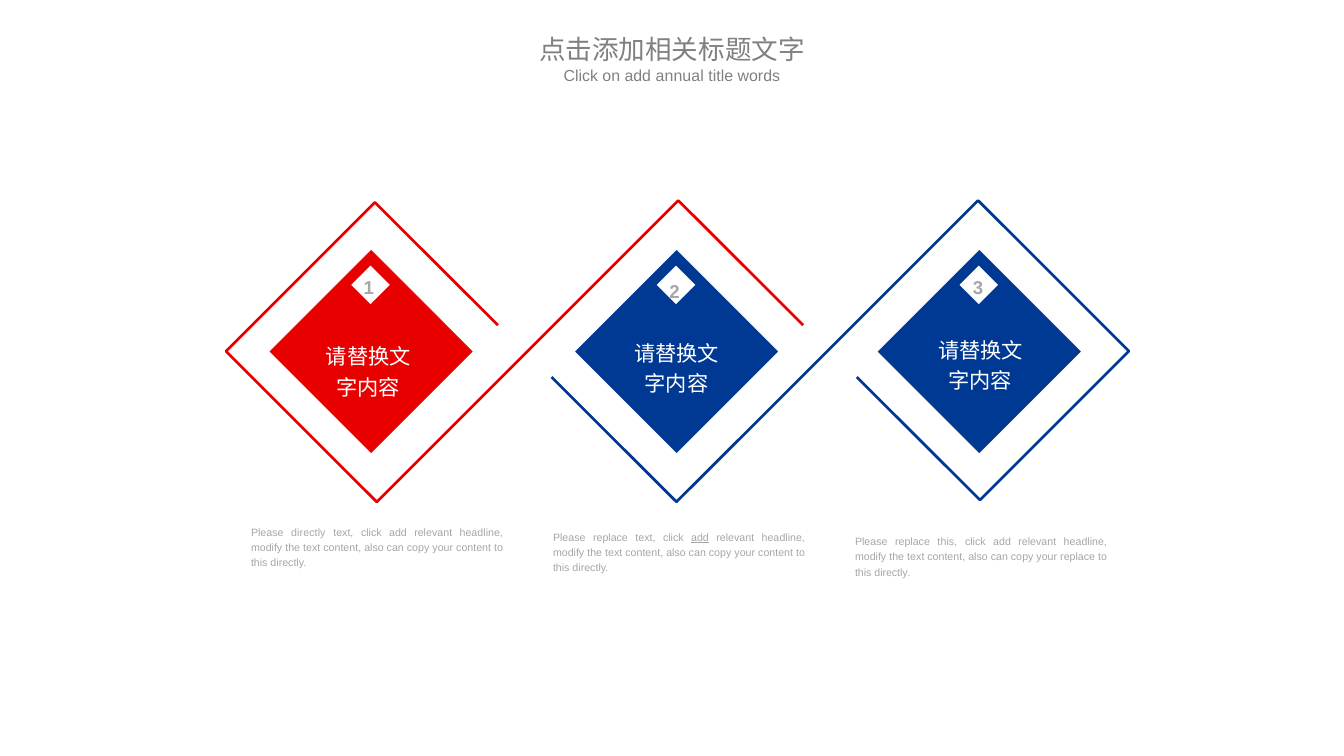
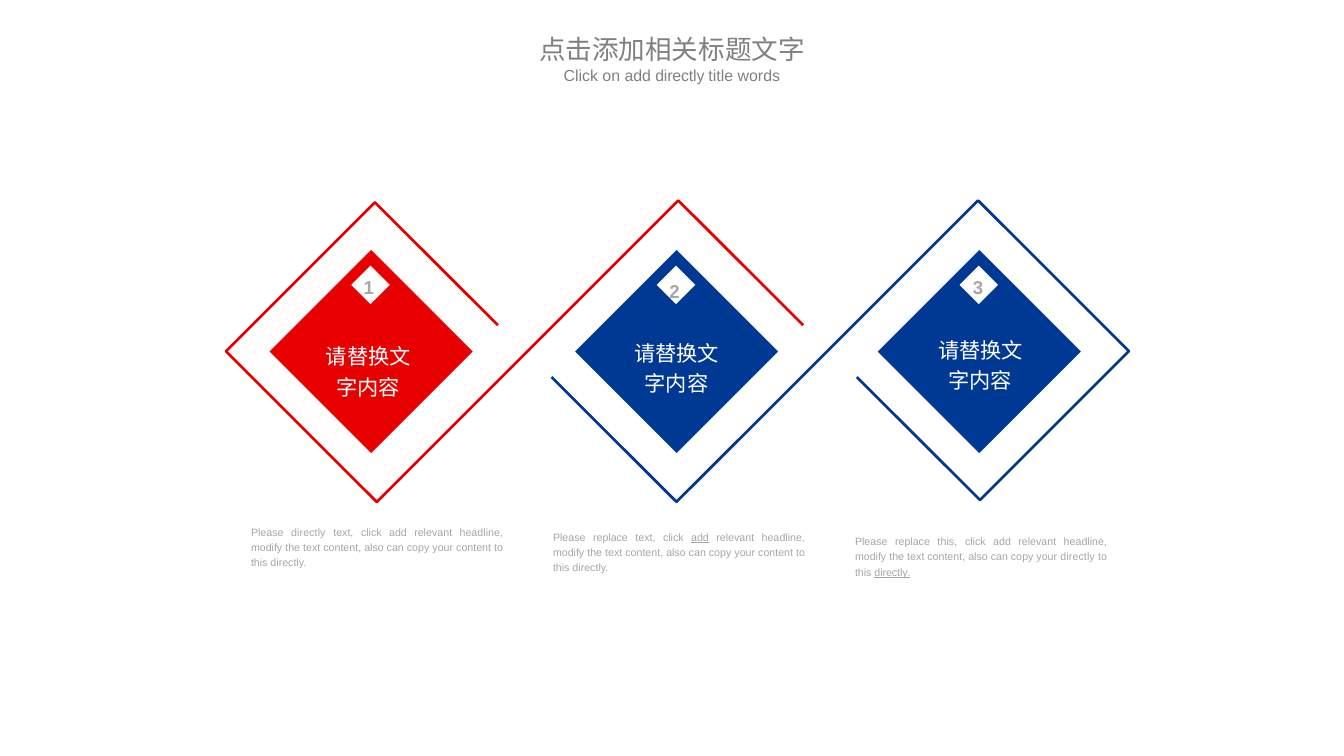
add annual: annual -> directly
your replace: replace -> directly
directly at (892, 573) underline: none -> present
